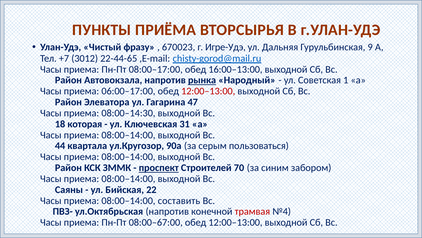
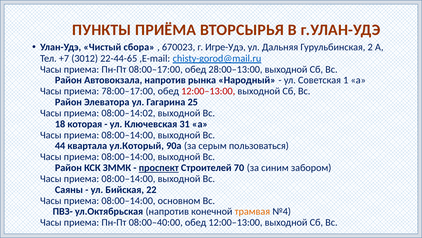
фразу: фразу -> сбора
9: 9 -> 2
16:00–13:00: 16:00–13:00 -> 28:00–13:00
рынка underline: present -> none
06:00–17:00: 06:00–17:00 -> 78:00–17:00
47: 47 -> 25
08:00–14:30: 08:00–14:30 -> 08:00–14:02
ул.Кругозор: ул.Кругозор -> ул.Который
составить: составить -> основном
трамвая colour: red -> orange
08:00–67:00: 08:00–67:00 -> 08:00–40:00
